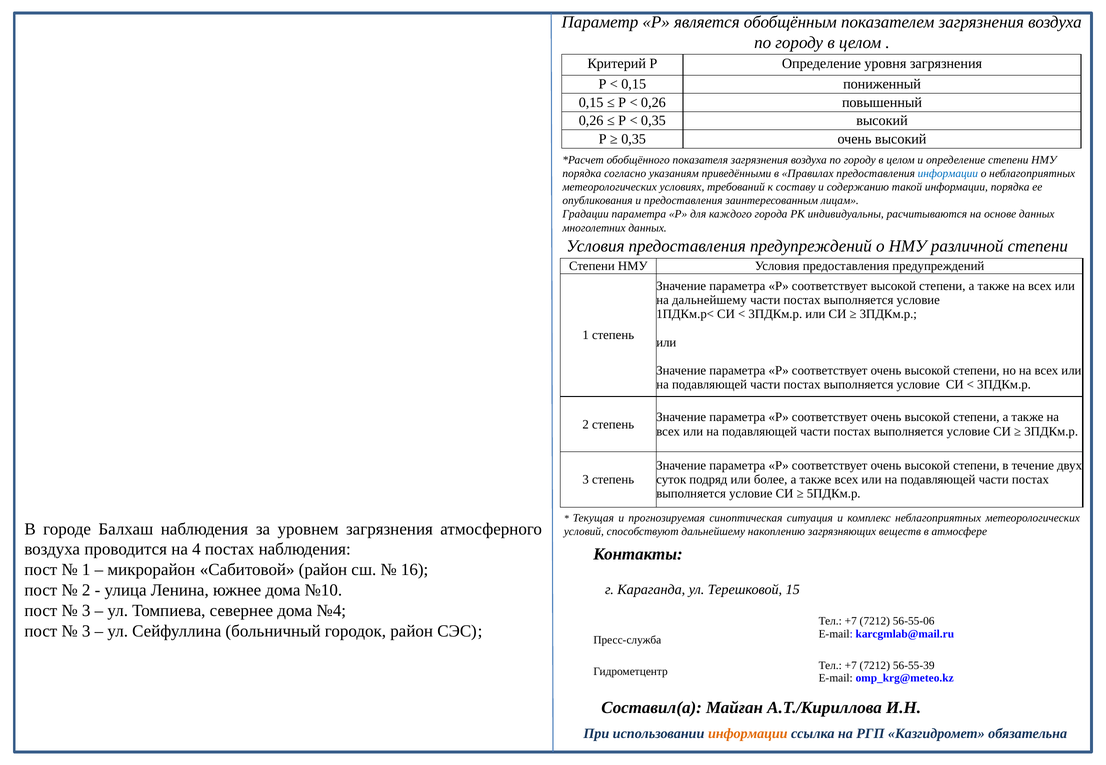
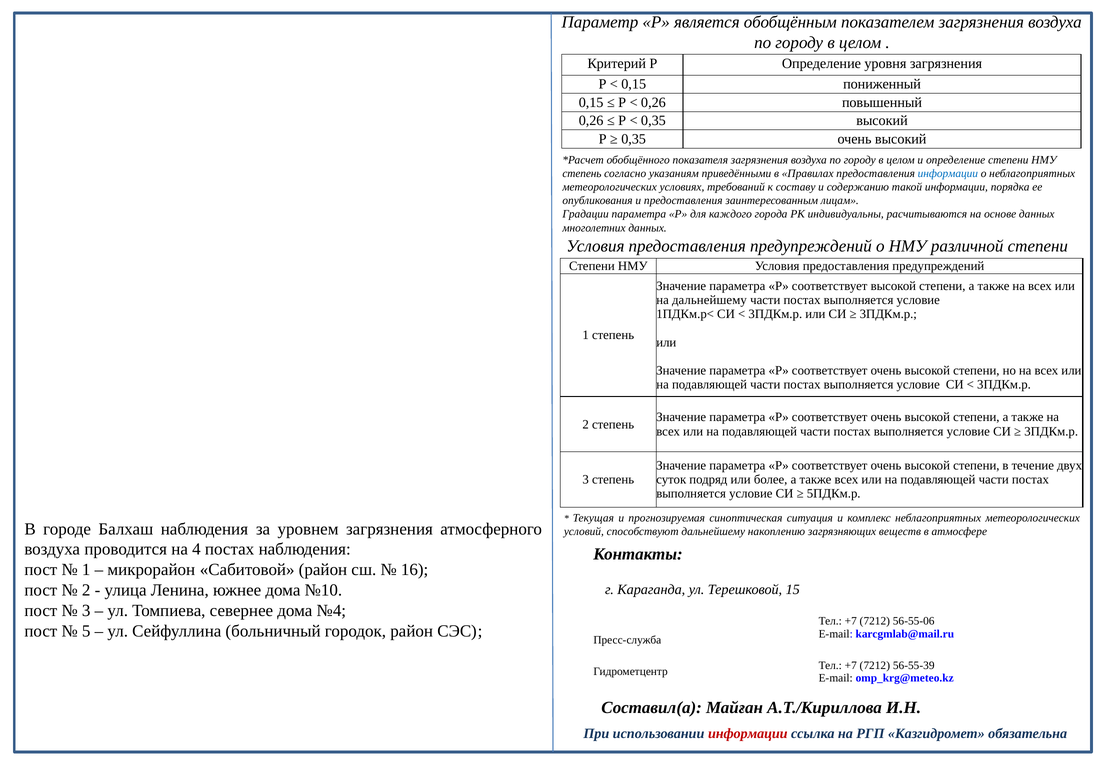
порядка at (582, 174): порядка -> степень
3 at (86, 632): 3 -> 5
информации at (748, 734) colour: orange -> red
